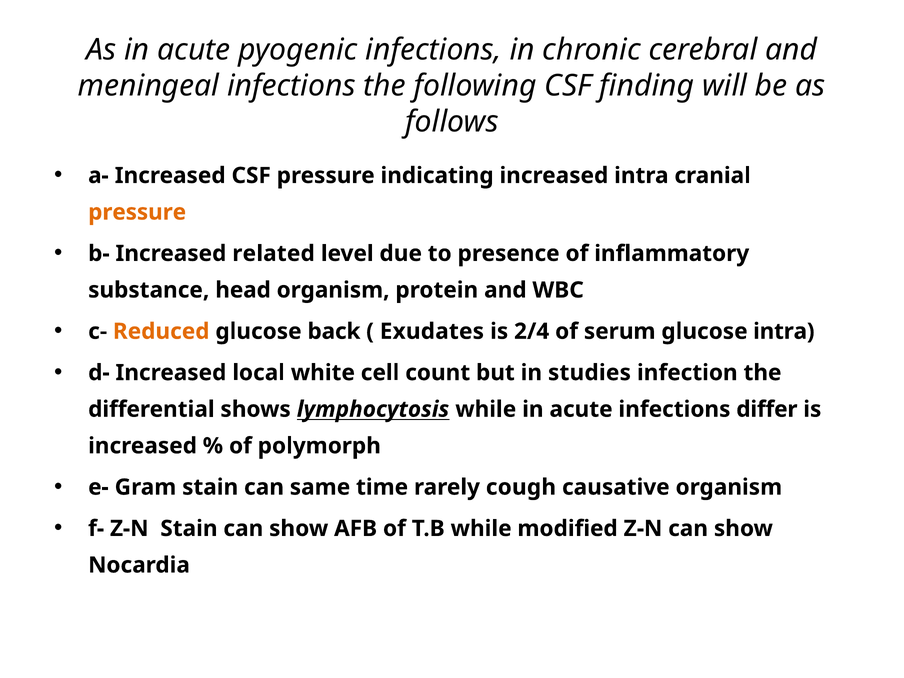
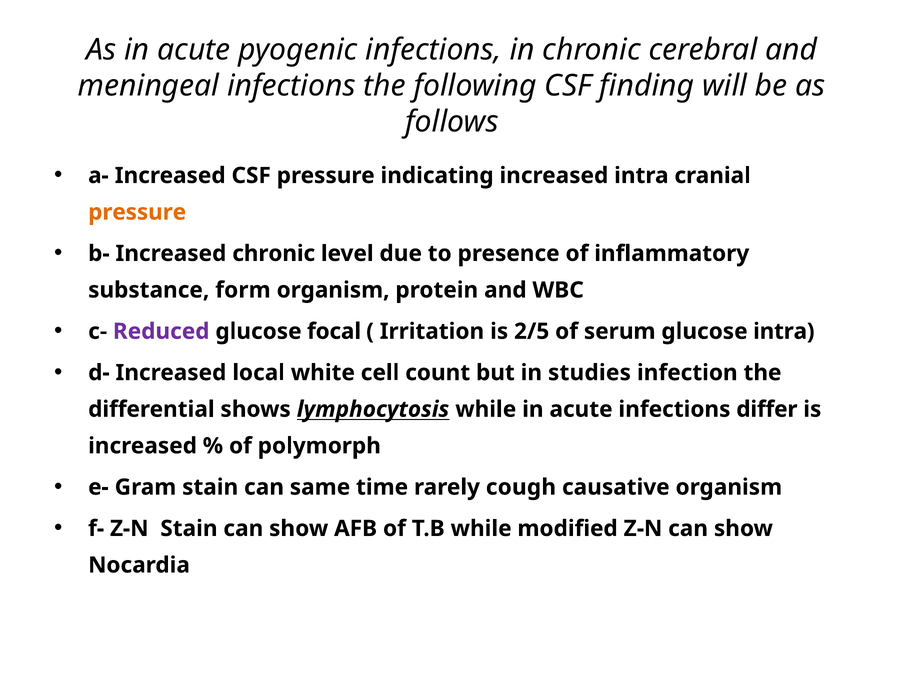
Increased related: related -> chronic
head: head -> form
Reduced colour: orange -> purple
back: back -> focal
Exudates: Exudates -> Irritation
2/4: 2/4 -> 2/5
